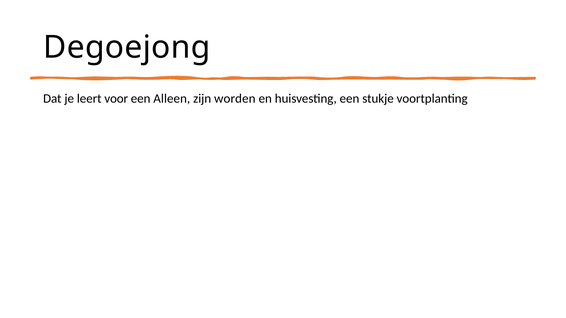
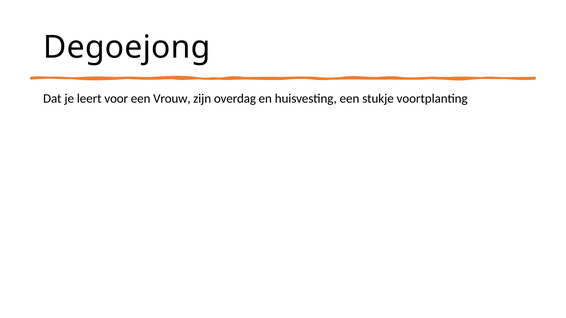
Alleen: Alleen -> Vrouw
worden: worden -> overdag
